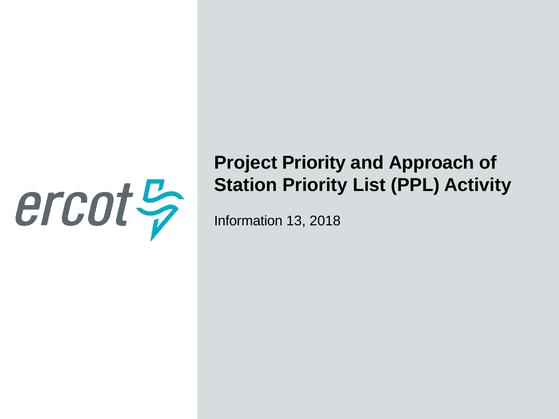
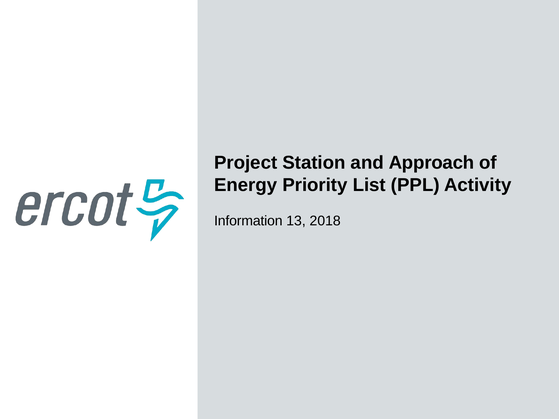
Project Priority: Priority -> Station
Station: Station -> Energy
